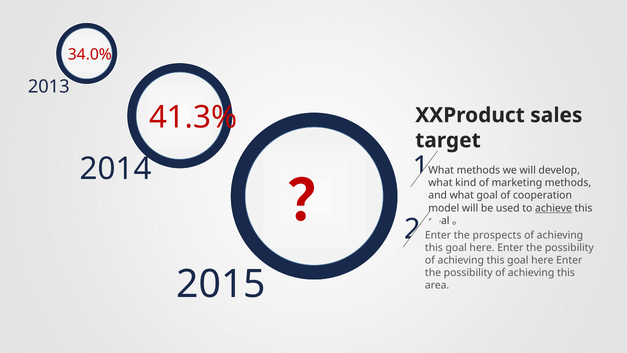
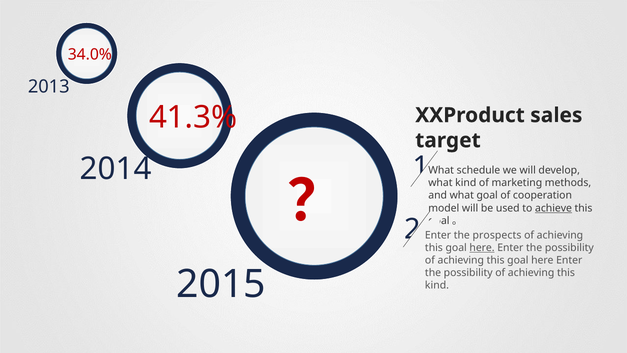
What methods: methods -> schedule
here at (482, 248) underline: none -> present
area at (437, 285): area -> kind
